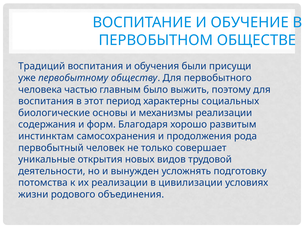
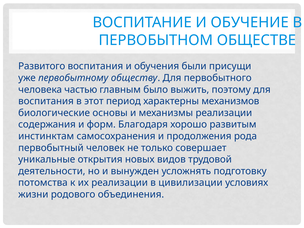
Традиций: Традиций -> Развитого
социальных: социальных -> механизмов
